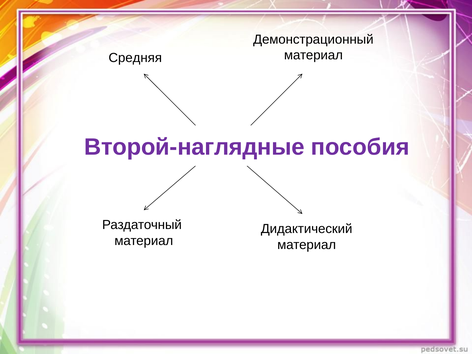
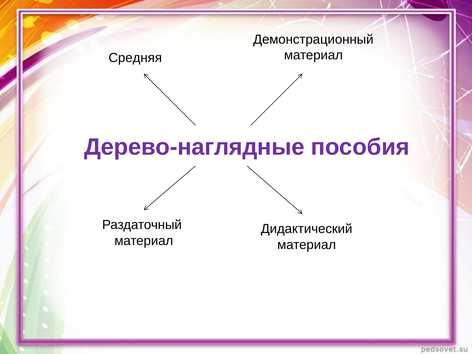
Второй-наглядные: Второй-наглядные -> Дерево-наглядные
